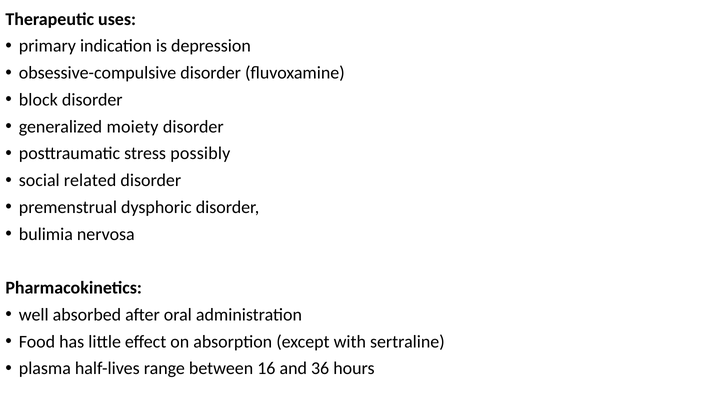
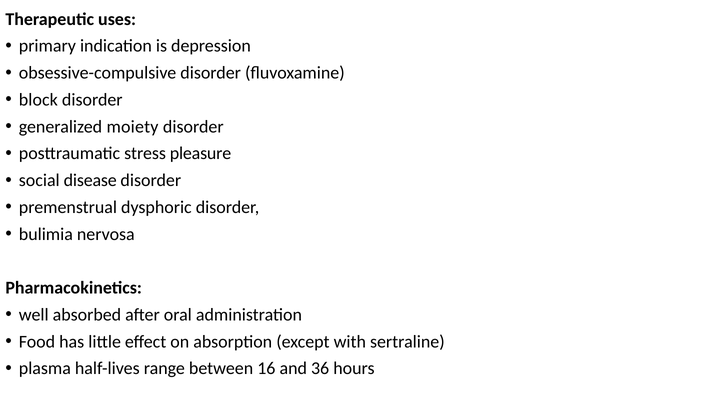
possibly: possibly -> pleasure
related: related -> disease
